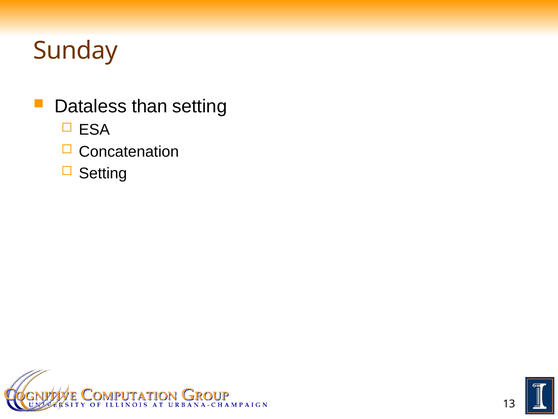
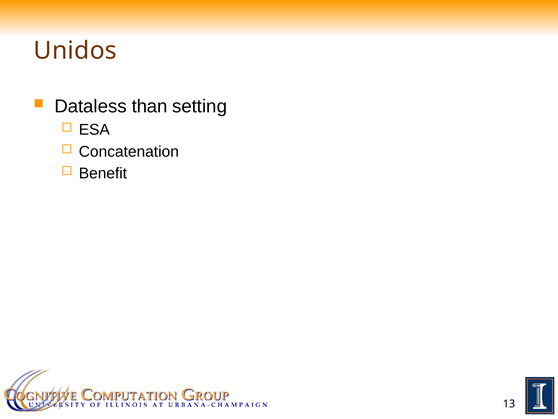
Sunday: Sunday -> Unidos
Setting at (103, 173): Setting -> Benefit
